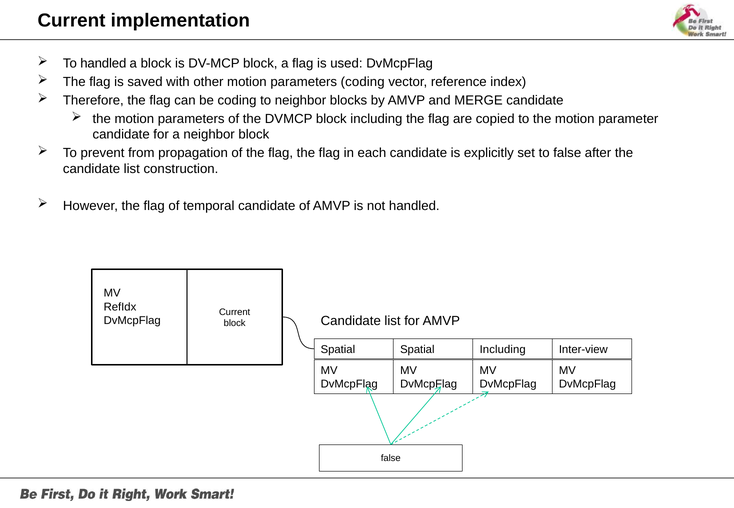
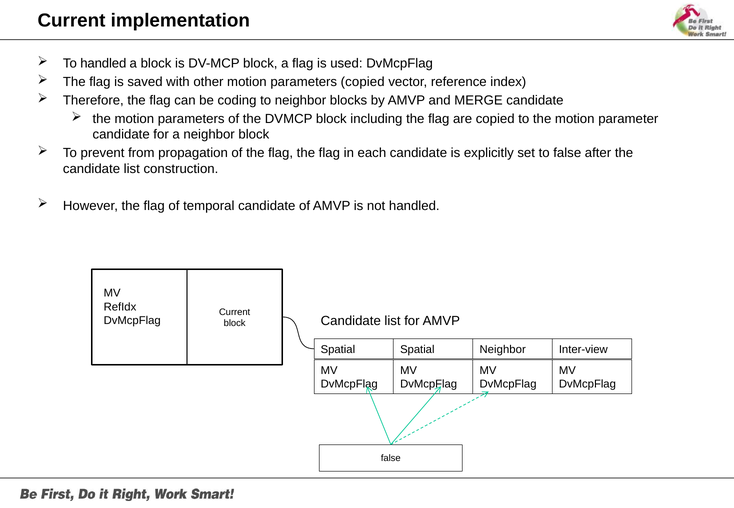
parameters coding: coding -> copied
Including at (503, 350): Including -> Neighbor
